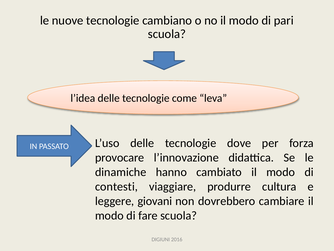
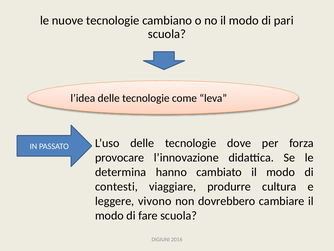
dinamiche: dinamiche -> determina
giovani: giovani -> vivono
